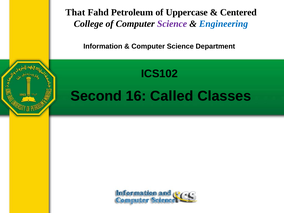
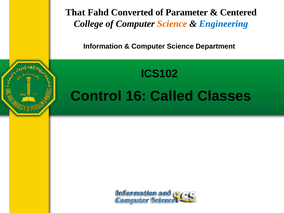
Petroleum: Petroleum -> Converted
Uppercase: Uppercase -> Parameter
Science at (172, 24) colour: purple -> orange
Second: Second -> Control
